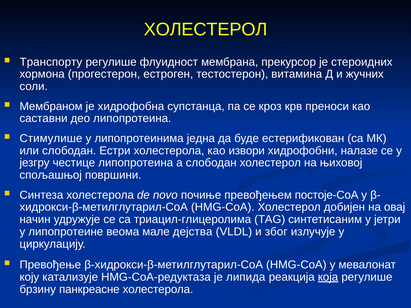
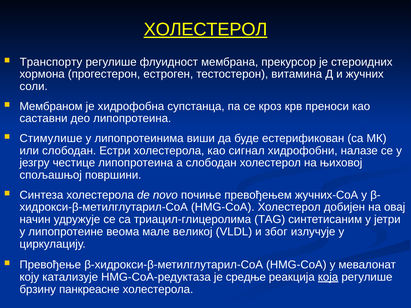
ХОЛЕСТЕРОЛ at (206, 29) underline: none -> present
једна: једна -> виши
извори: извори -> сигнал
постоје-СоА: постоје-СоА -> жучних-СоА
дејства: дејства -> великој
липида: липида -> средње
